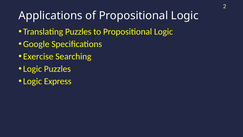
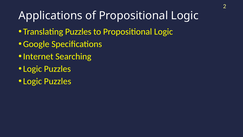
Exercise: Exercise -> Internet
Express at (58, 81): Express -> Puzzles
